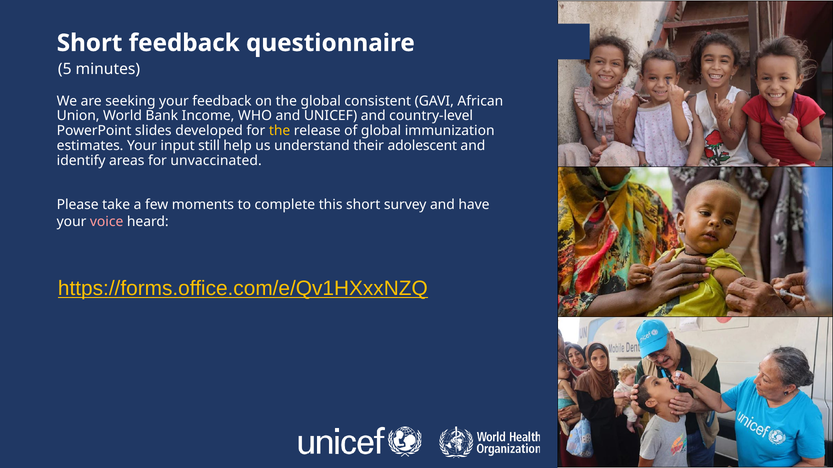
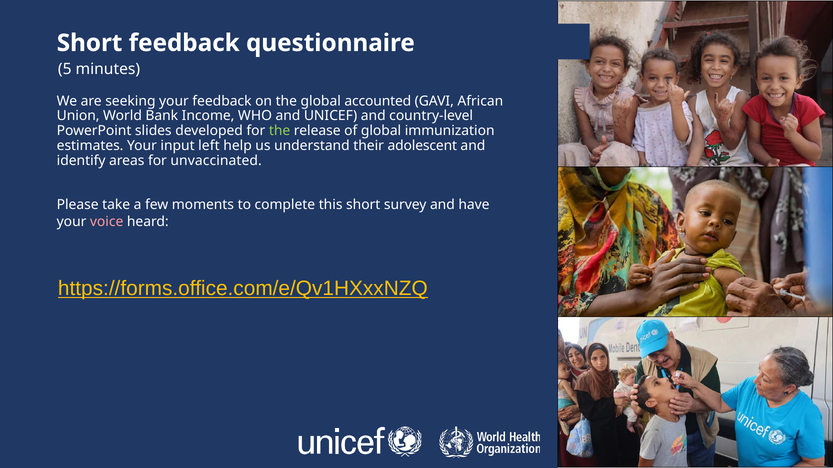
consistent: consistent -> accounted
the at (280, 131) colour: yellow -> light green
still: still -> left
